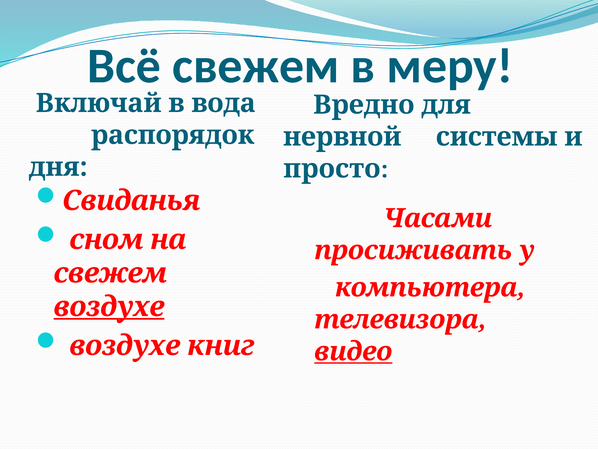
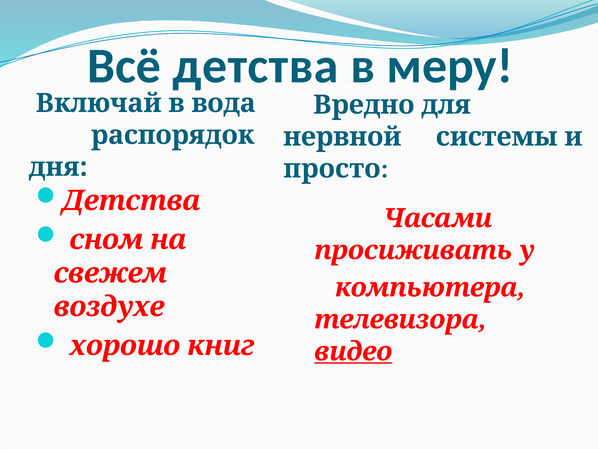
Всё свежем: свежем -> детства
Свиданья at (131, 200): Свиданья -> Детства
воздухе at (109, 306) underline: present -> none
воздухе at (125, 345): воздухе -> хорошо
